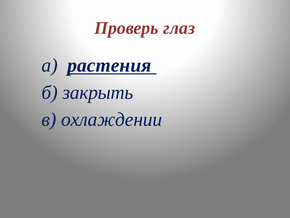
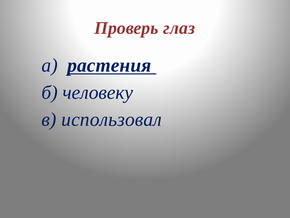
закрыть: закрыть -> человеку
охлаждении: охлаждении -> использовал
